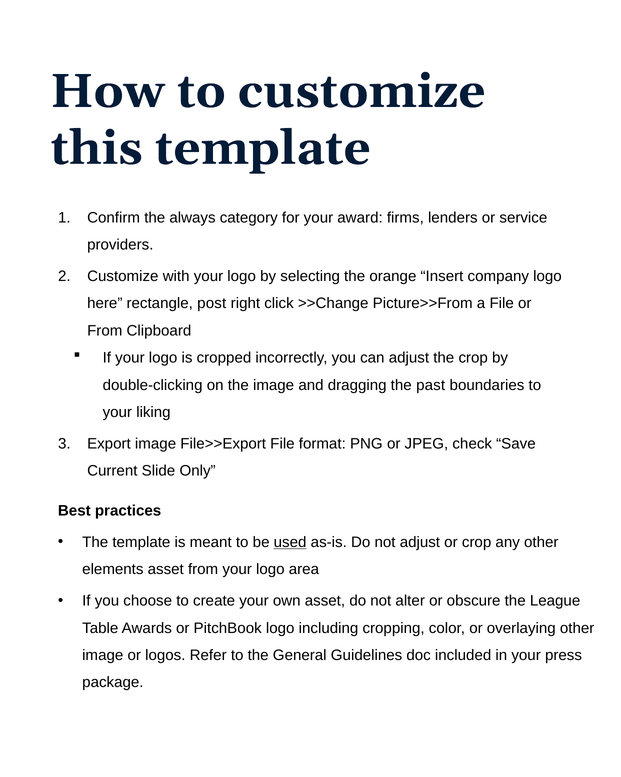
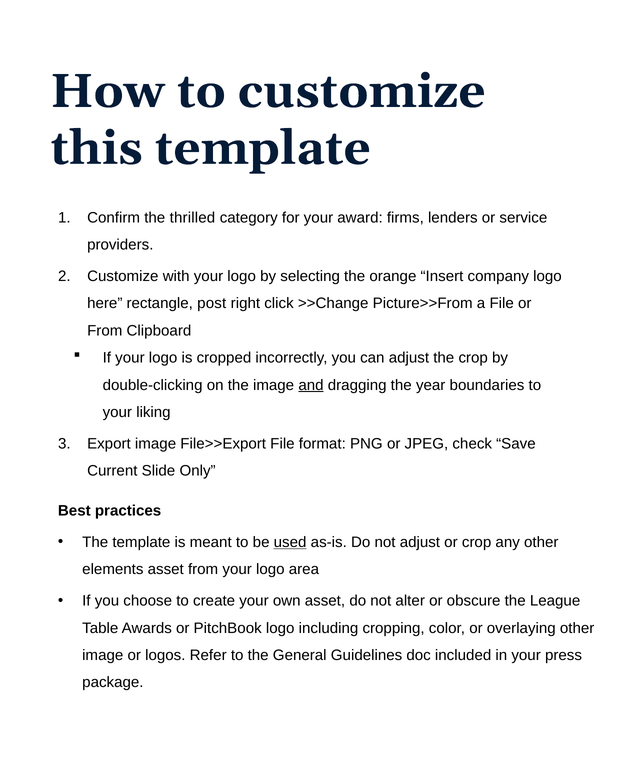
always: always -> thrilled
and underline: none -> present
past: past -> year
